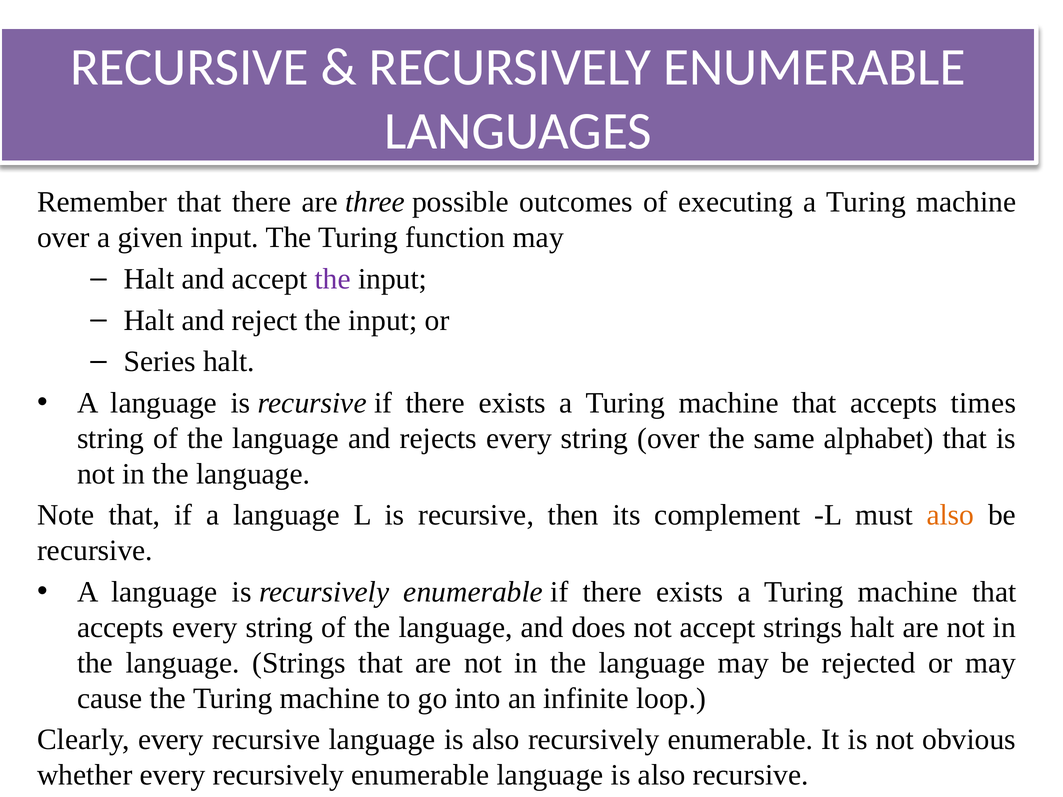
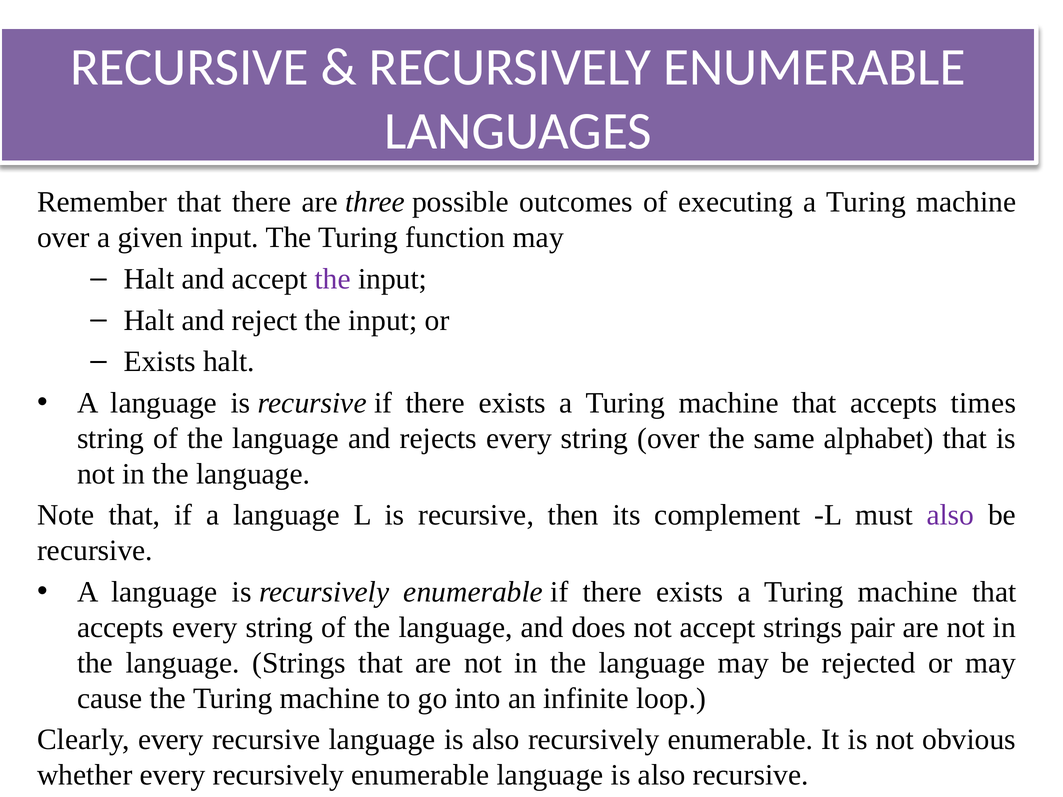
Series at (160, 362): Series -> Exists
also at (950, 515) colour: orange -> purple
strings halt: halt -> pair
